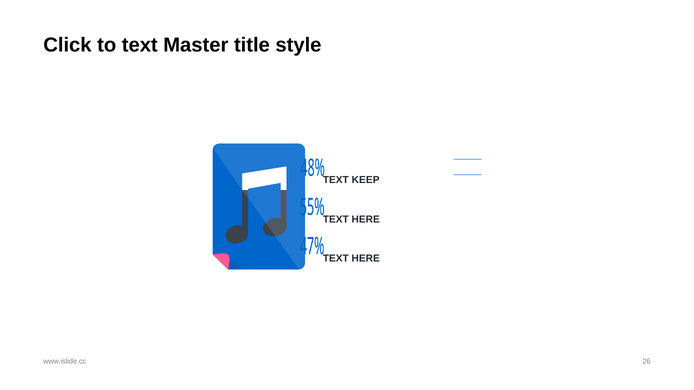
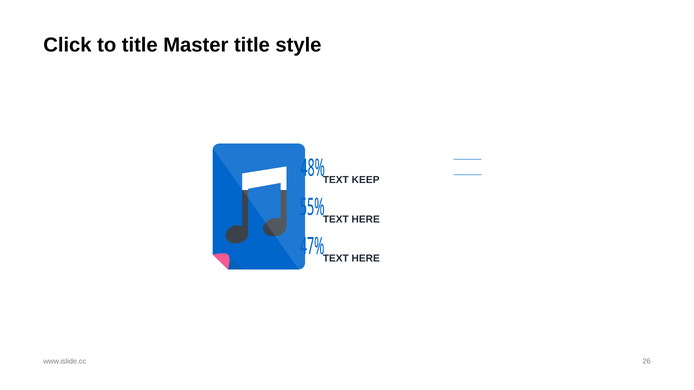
to text: text -> title
